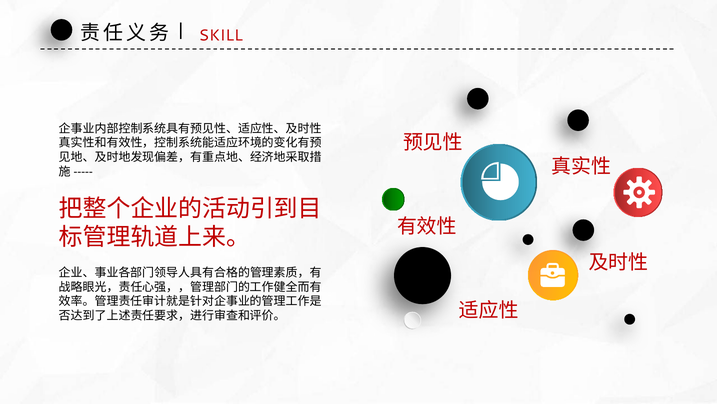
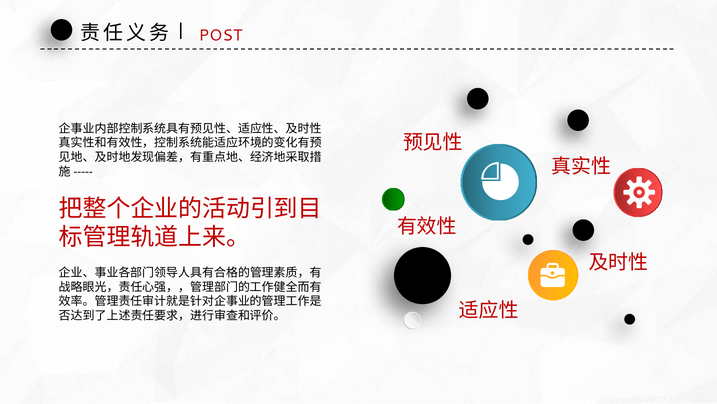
SKILL: SKILL -> POST
